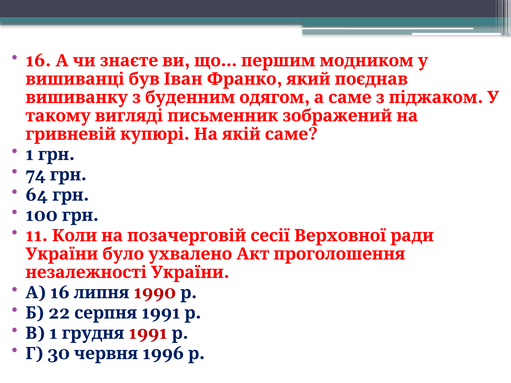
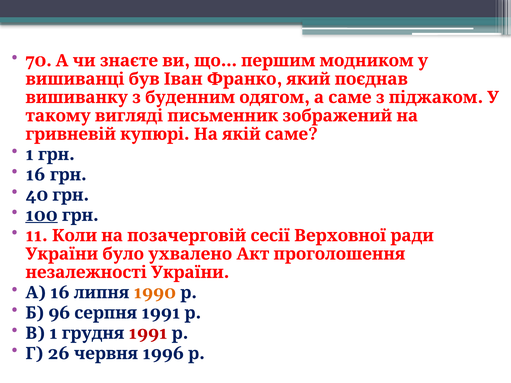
16 at (38, 61): 16 -> 70
74 at (36, 175): 74 -> 16
64: 64 -> 40
100 underline: none -> present
1990 colour: red -> orange
22: 22 -> 96
30: 30 -> 26
